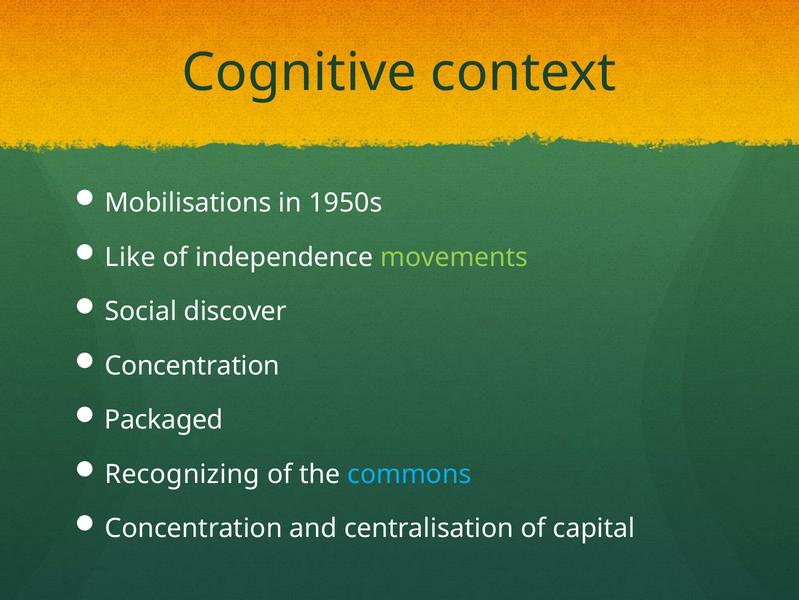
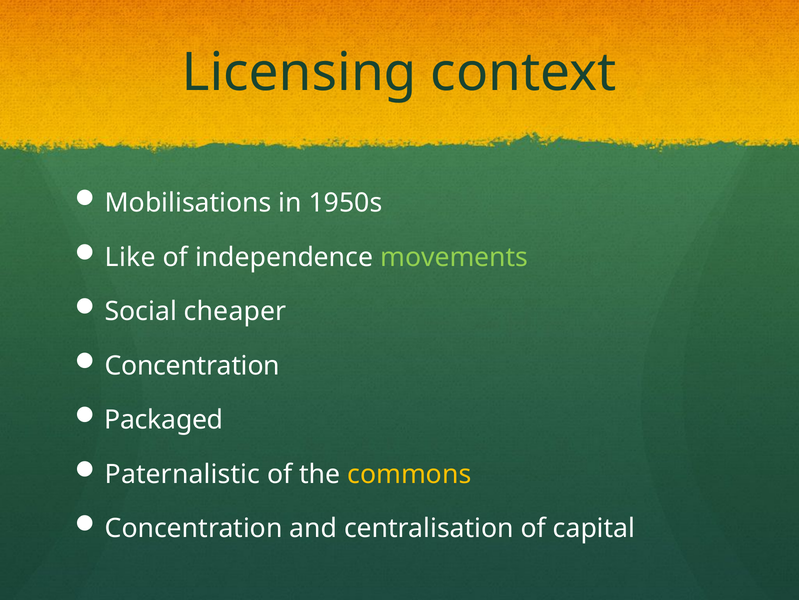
Cognitive: Cognitive -> Licensing
discover: discover -> cheaper
Recognizing: Recognizing -> Paternalistic
commons colour: light blue -> yellow
